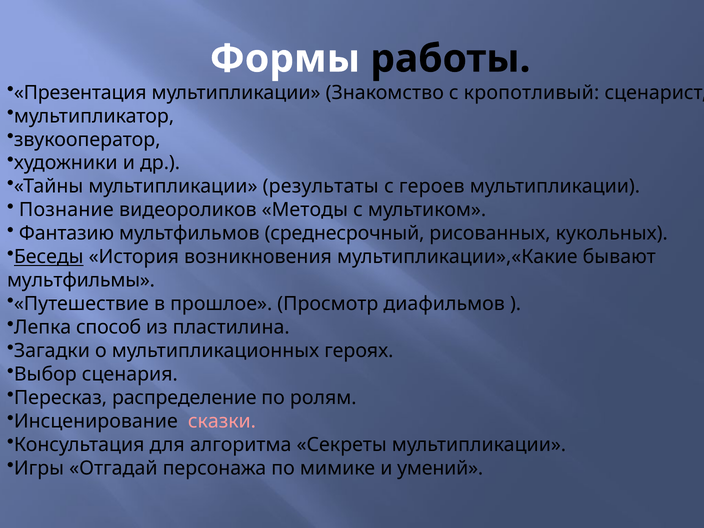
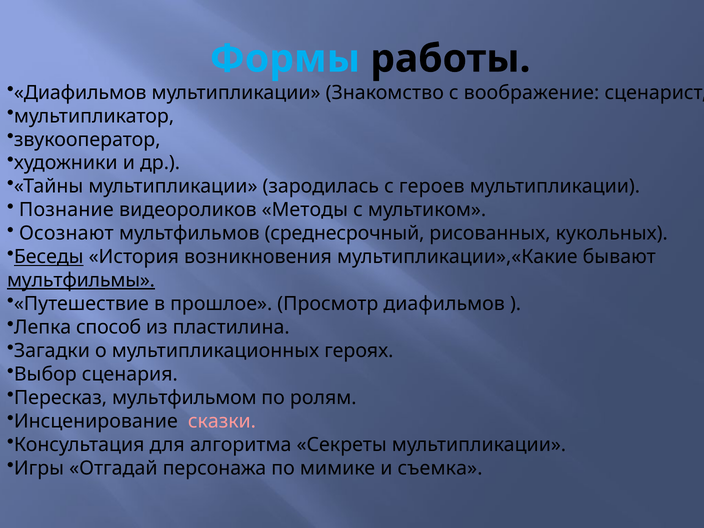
Формы colour: white -> light blue
Презентация at (80, 93): Презентация -> Диафильмов
кропотливый: кропотливый -> воображение
результаты: результаты -> зародилась
Фантазию: Фантазию -> Осознают
мультфильмы underline: none -> present
распределение: распределение -> мультфильмом
умений: умений -> съемка
